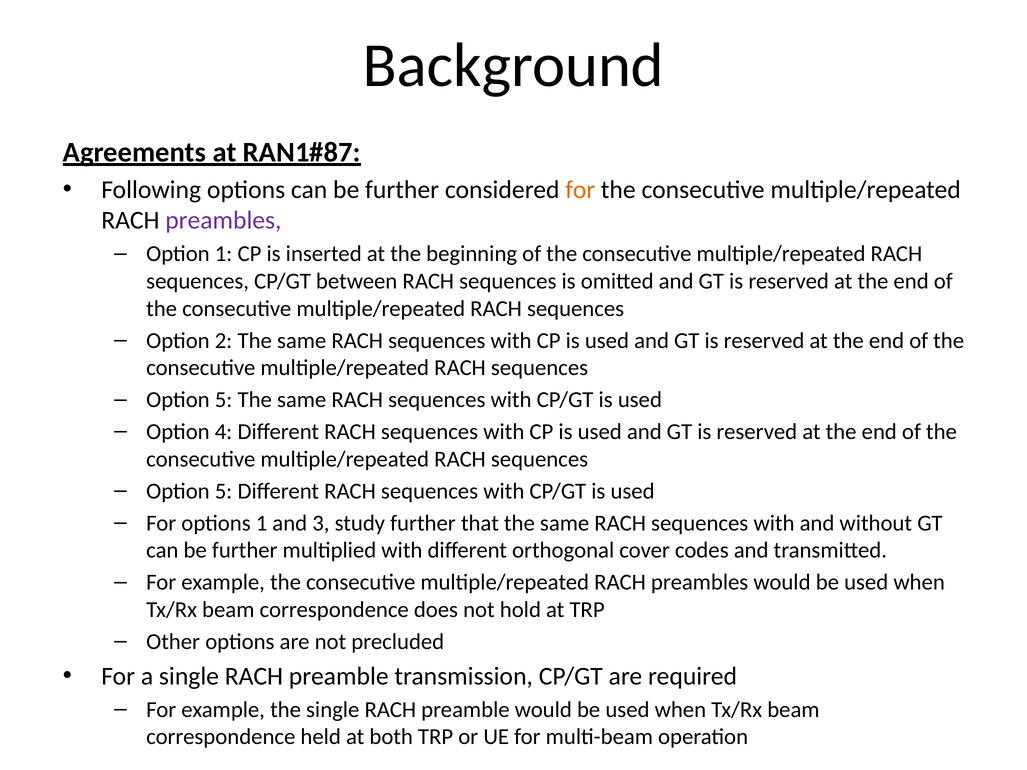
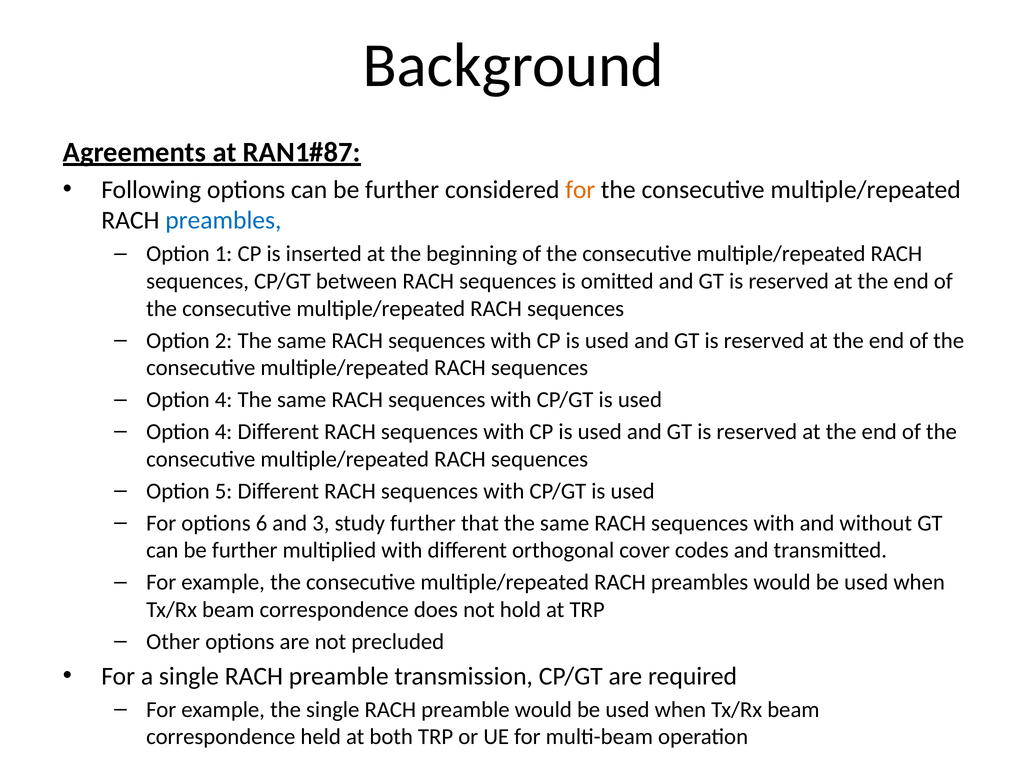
preambles at (223, 221) colour: purple -> blue
5 at (224, 400): 5 -> 4
options 1: 1 -> 6
